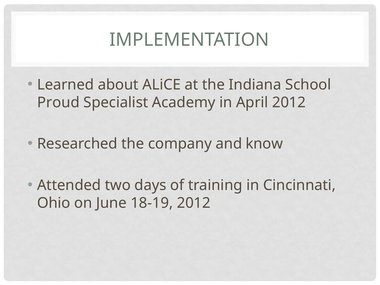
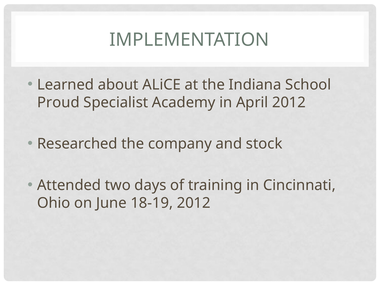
know: know -> stock
